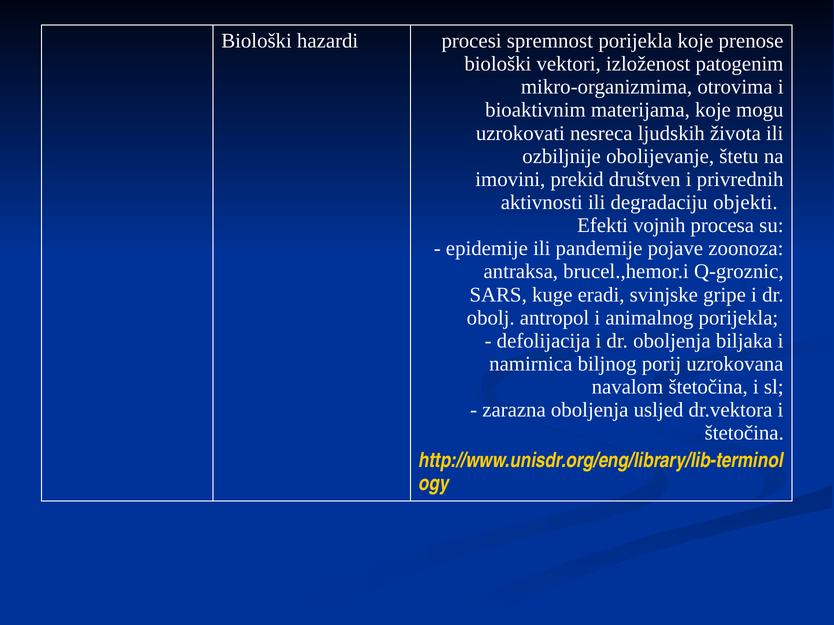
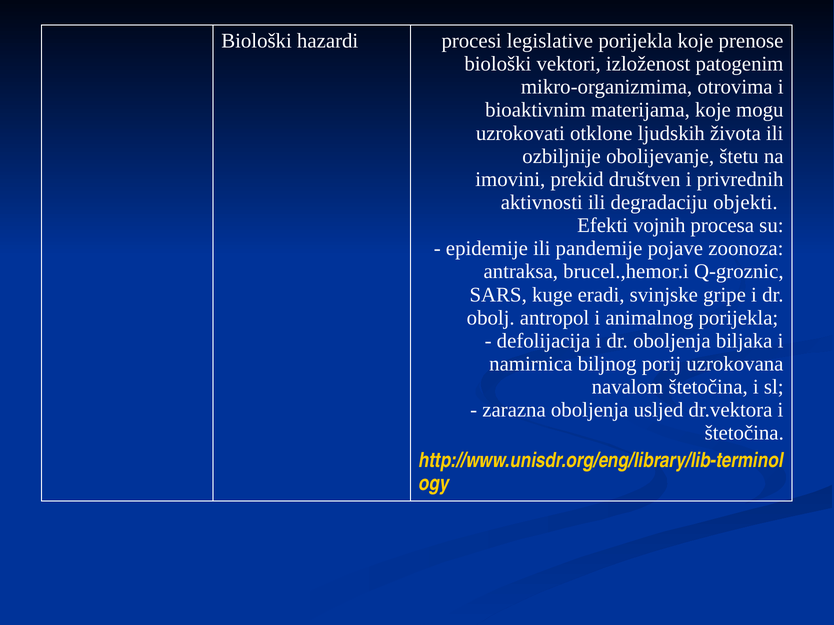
spremnost: spremnost -> legislative
nesreca: nesreca -> otklone
